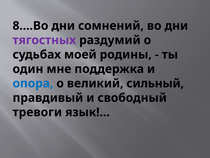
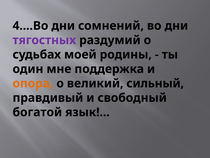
8.…Во: 8.…Во -> 4.…Во
опора colour: blue -> orange
тревоги: тревоги -> богатой
